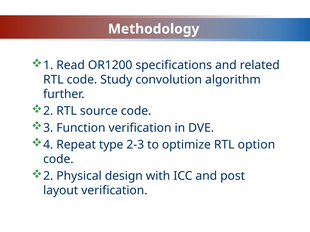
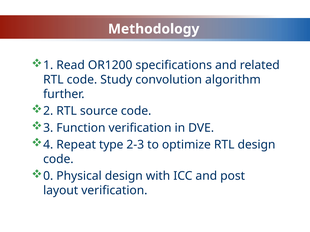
RTL option: option -> design
2 at (48, 176): 2 -> 0
